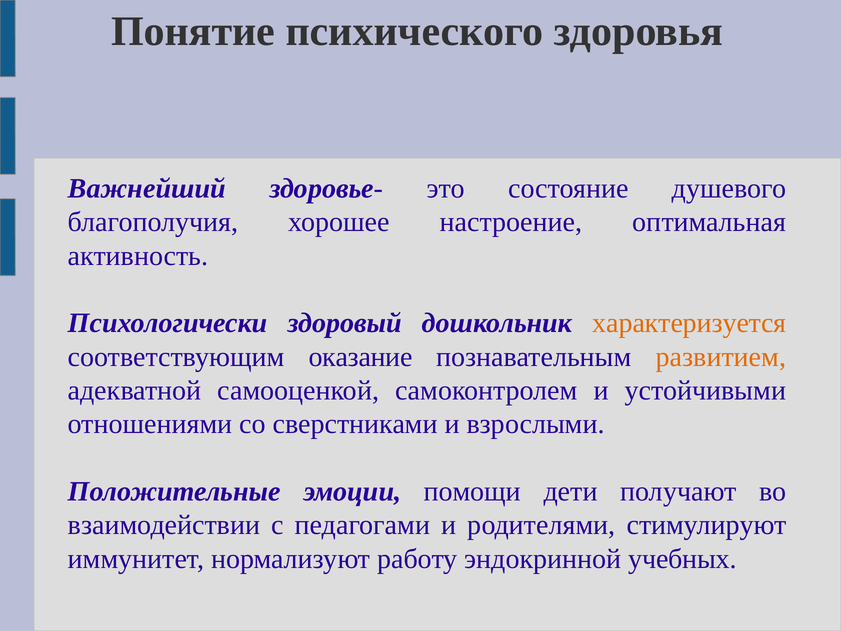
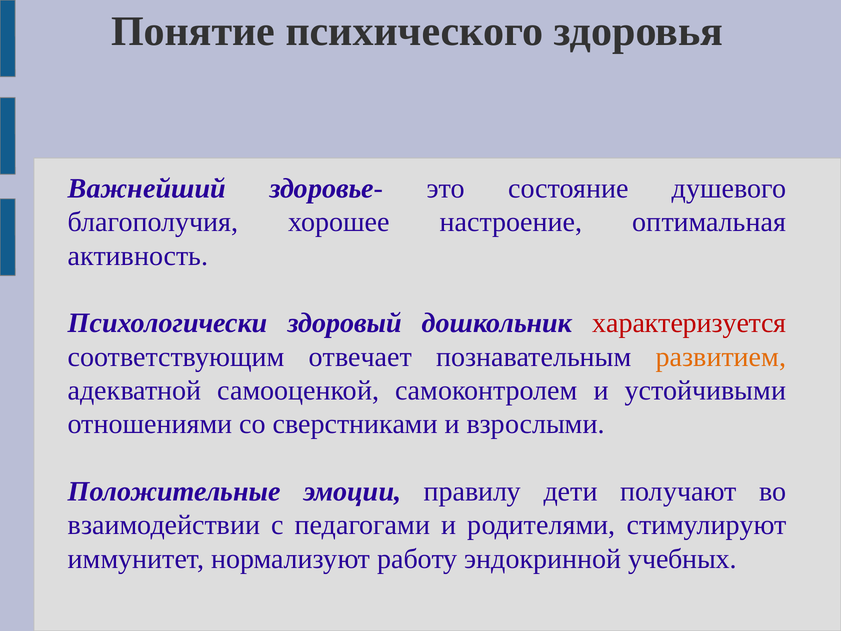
характеризуется colour: orange -> red
оказание: оказание -> отвечает
помощи: помощи -> правилу
